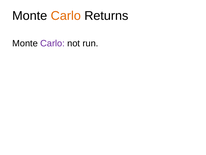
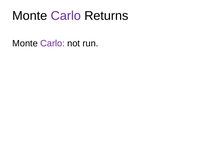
Carlo at (66, 16) colour: orange -> purple
